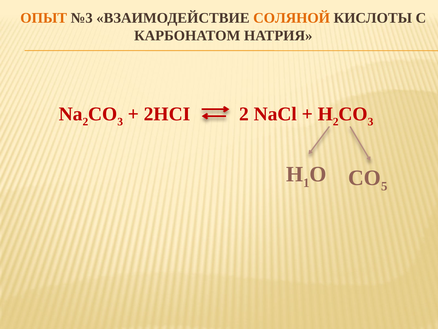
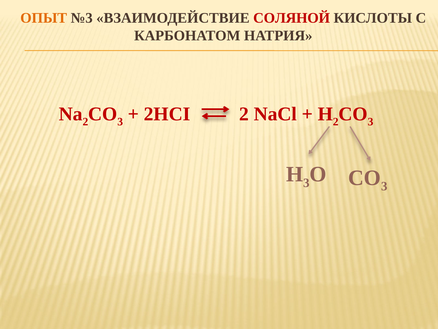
СОЛЯНОЙ colour: orange -> red
1 at (306, 183): 1 -> 3
5 at (384, 186): 5 -> 3
